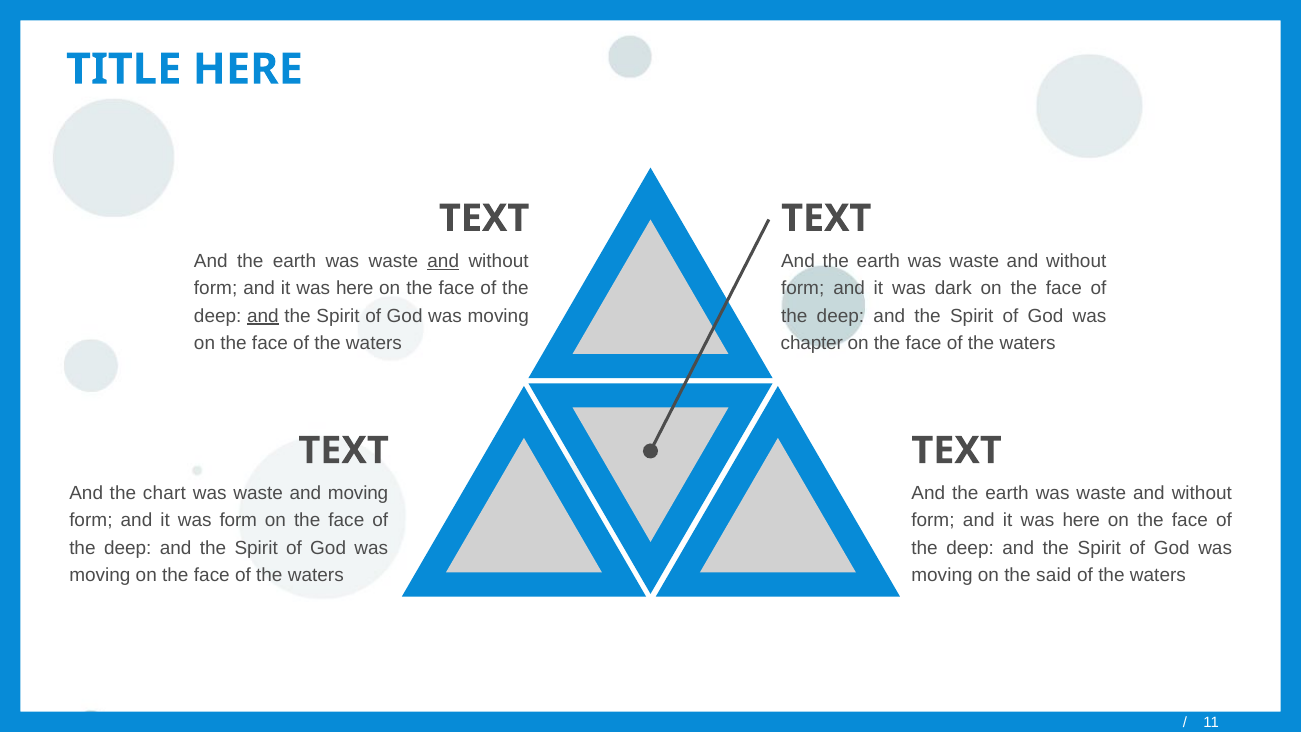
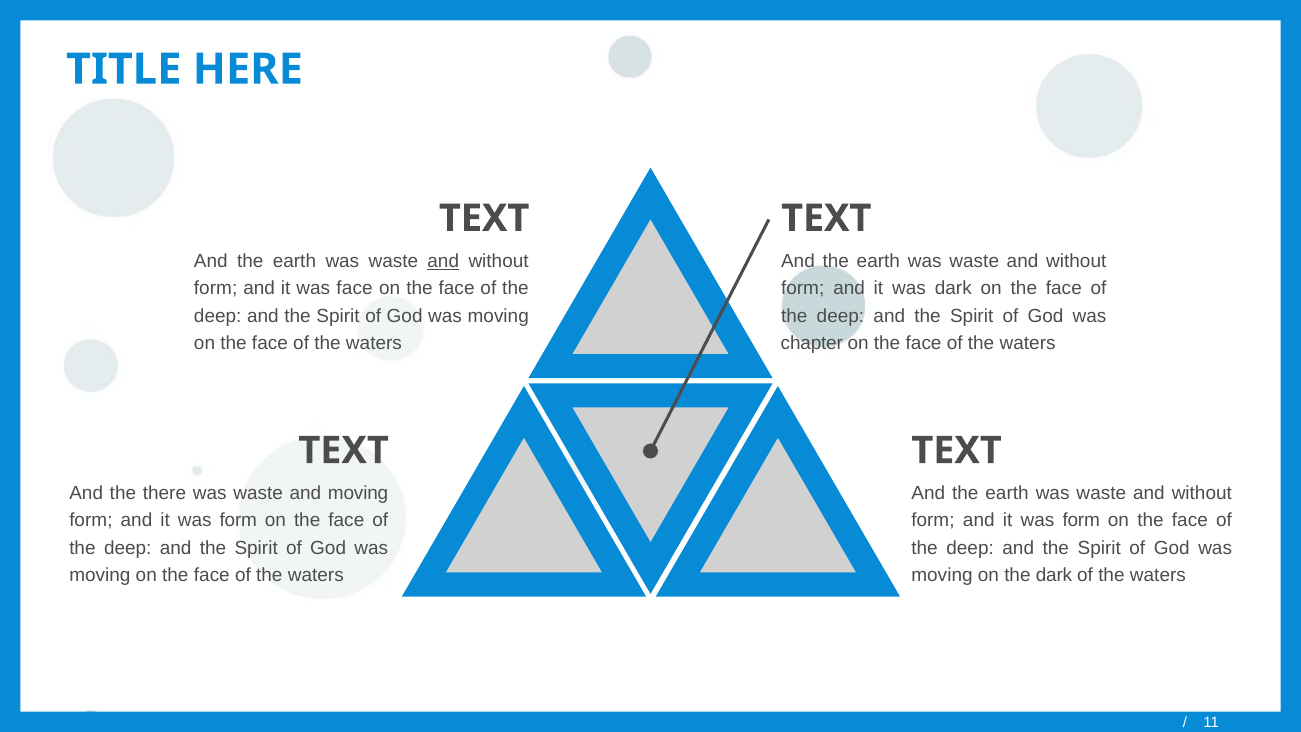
here at (355, 288): here -> face
and at (263, 316) underline: present -> none
chart: chart -> there
here at (1081, 521): here -> form
the said: said -> dark
